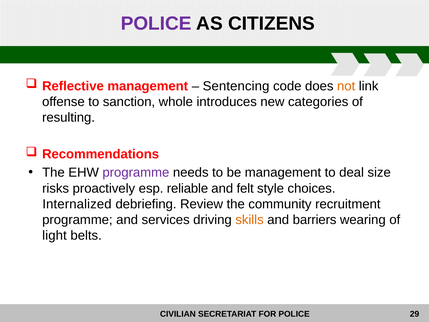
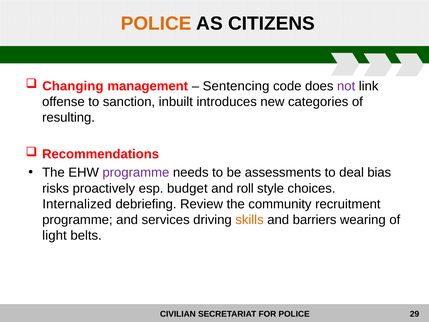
POLICE at (156, 24) colour: purple -> orange
Reflective: Reflective -> Changing
not colour: orange -> purple
whole: whole -> inbuilt
be management: management -> assessments
size: size -> bias
reliable: reliable -> budget
felt: felt -> roll
